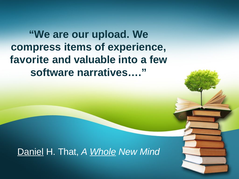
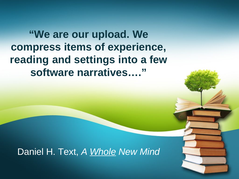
favorite: favorite -> reading
valuable: valuable -> settings
Daniel underline: present -> none
That: That -> Text
